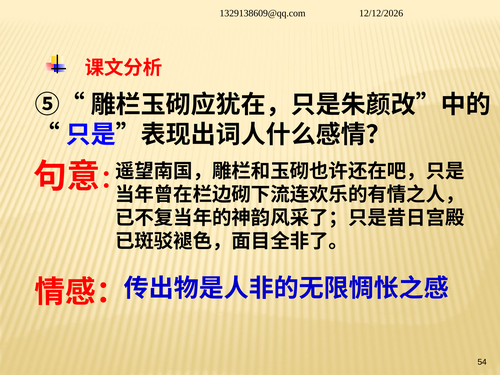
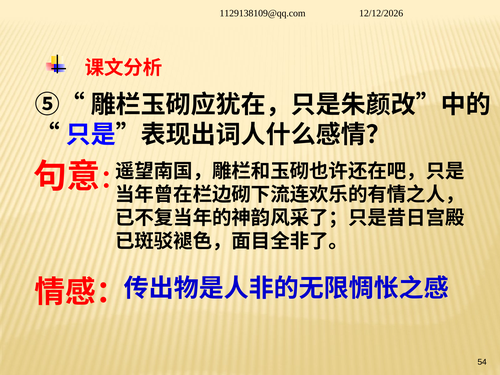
1329138609@qq.com: 1329138609@qq.com -> 1129138109@qq.com
